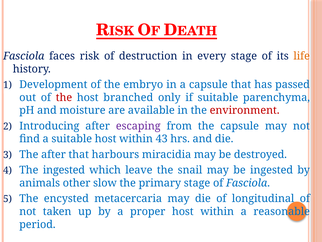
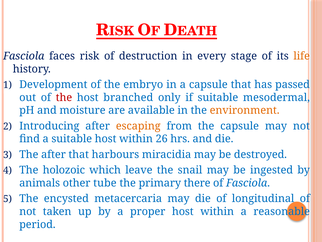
parenchyma: parenchyma -> mesodermal
environment colour: red -> orange
escaping colour: purple -> orange
43: 43 -> 26
The ingested: ingested -> holozoic
slow: slow -> tube
primary stage: stage -> there
